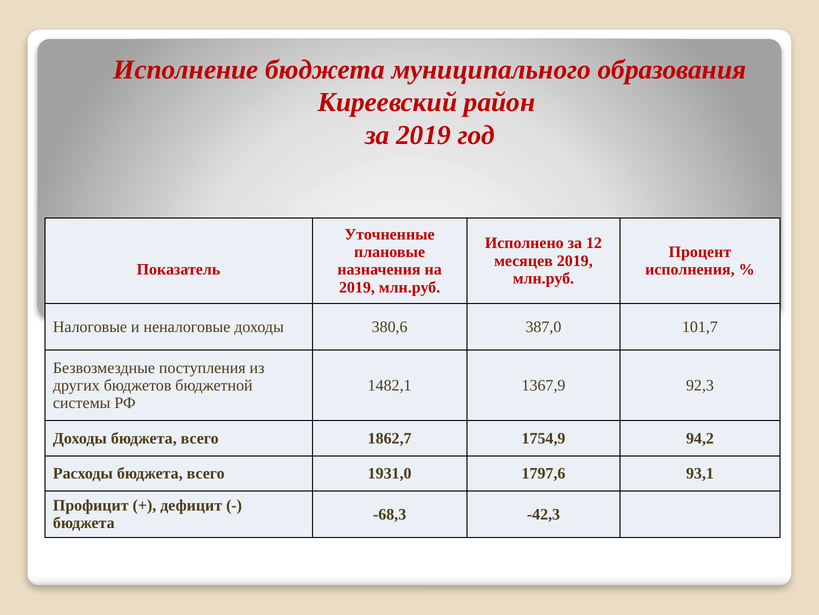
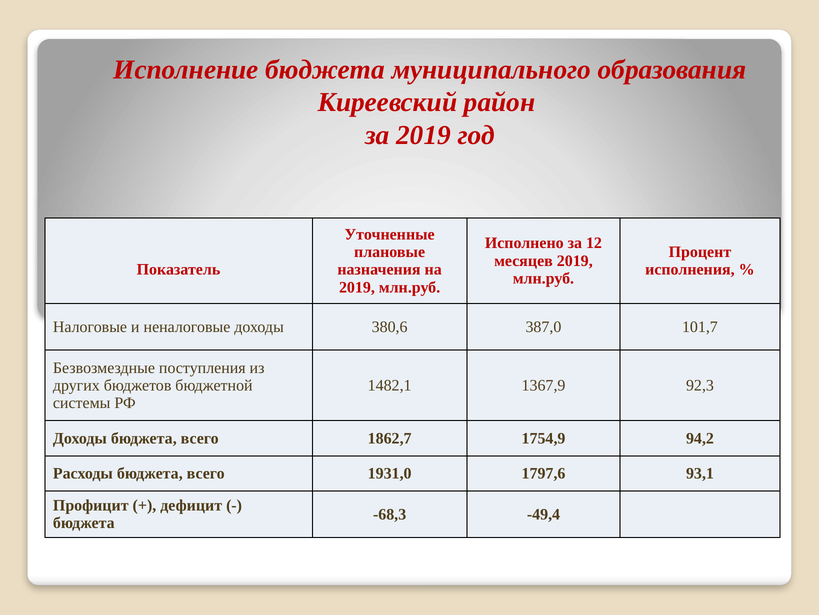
-42,3: -42,3 -> -49,4
